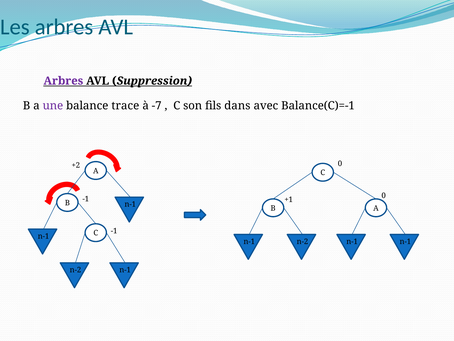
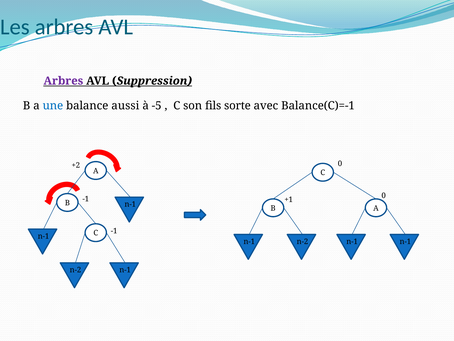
une colour: purple -> blue
trace: trace -> aussi
-7: -7 -> -5
dans: dans -> sorte
